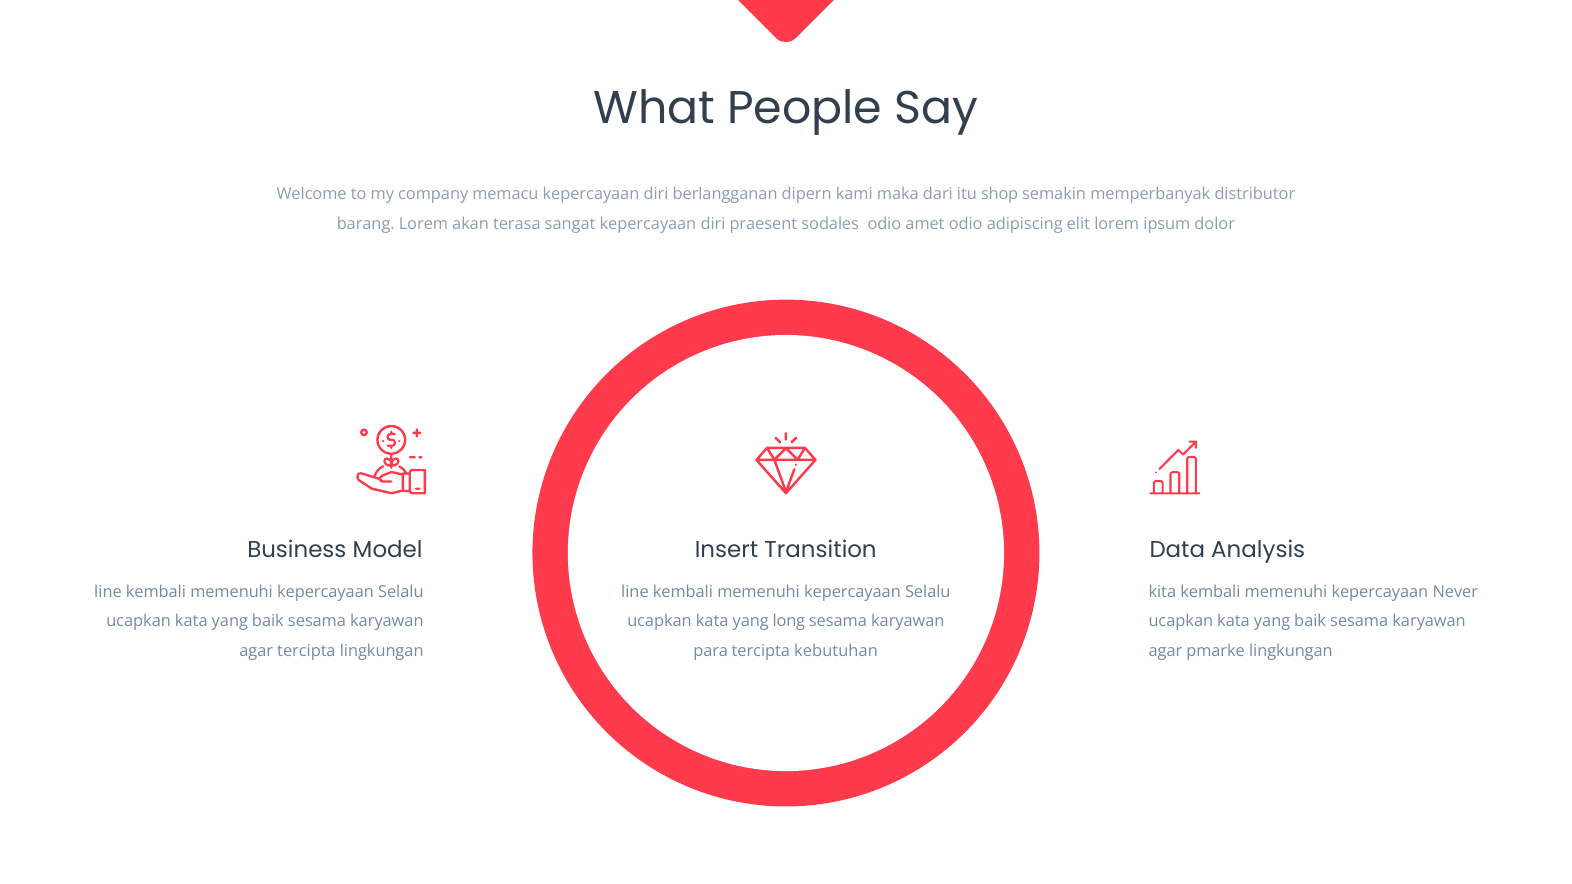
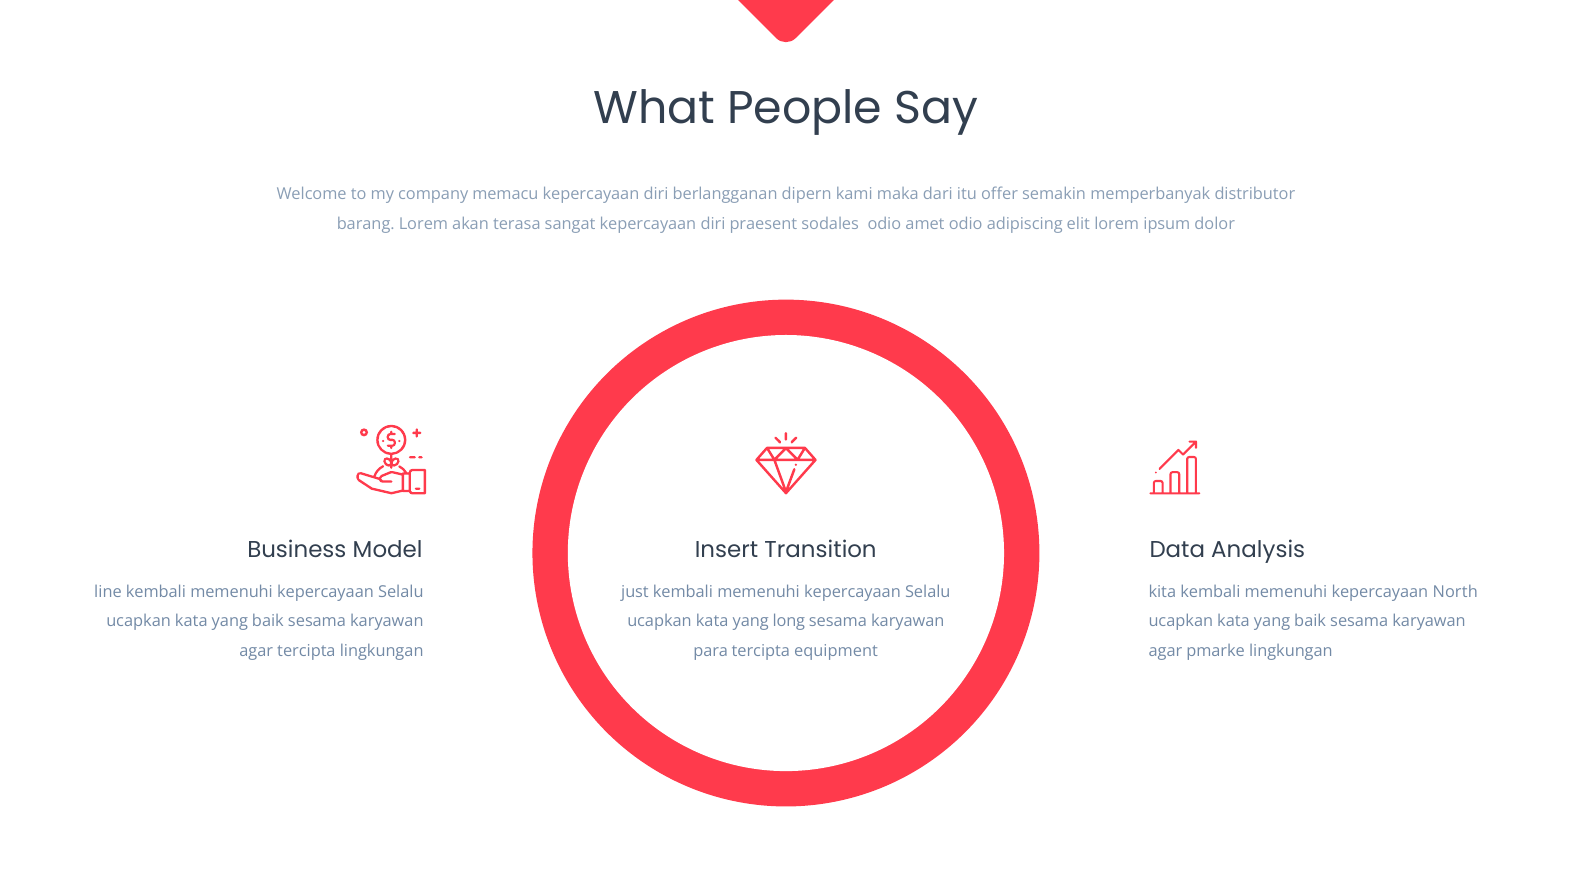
shop: shop -> offer
line at (635, 592): line -> just
Never: Never -> North
kebutuhan: kebutuhan -> equipment
